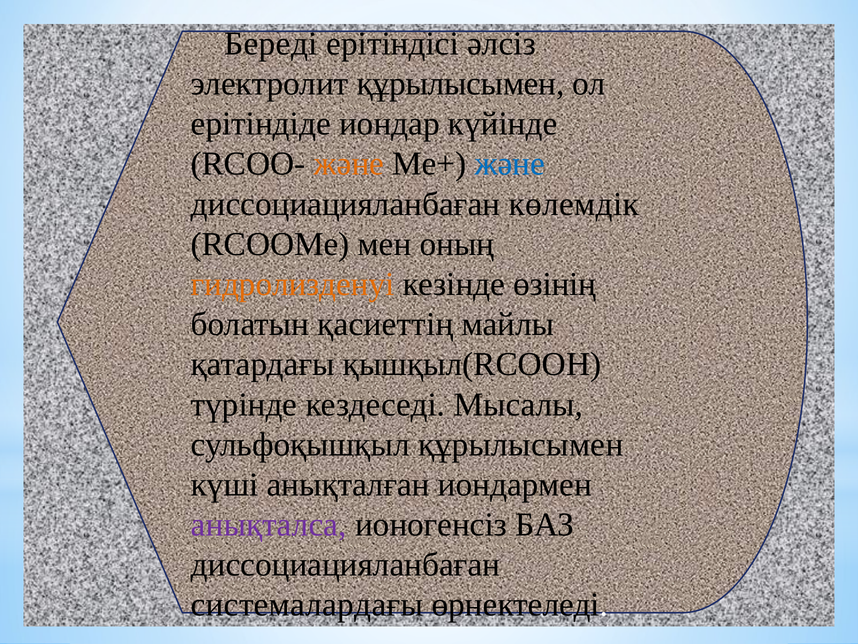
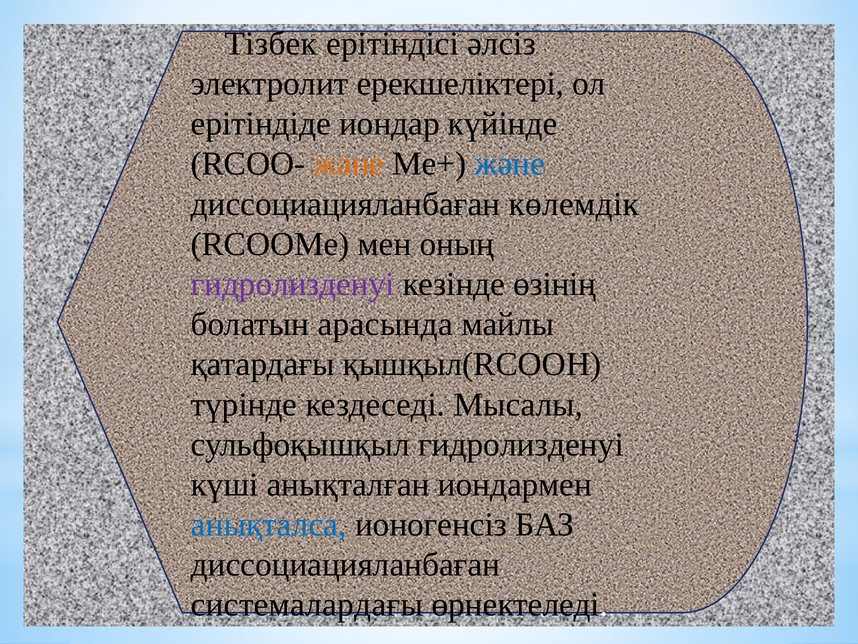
Береді: Береді -> Тізбек
электролит құрылысымен: құрылысымен -> ерекшеліктері
гидролизденуі at (293, 284) colour: orange -> purple
қасиеттің: қасиеттің -> арасында
сульфоқышқыл құрылысымен: құрылысымен -> гидролизденуі
анықталса colour: purple -> blue
